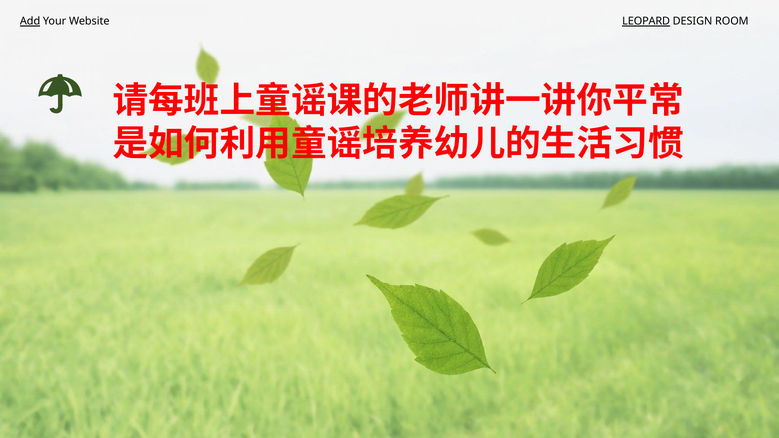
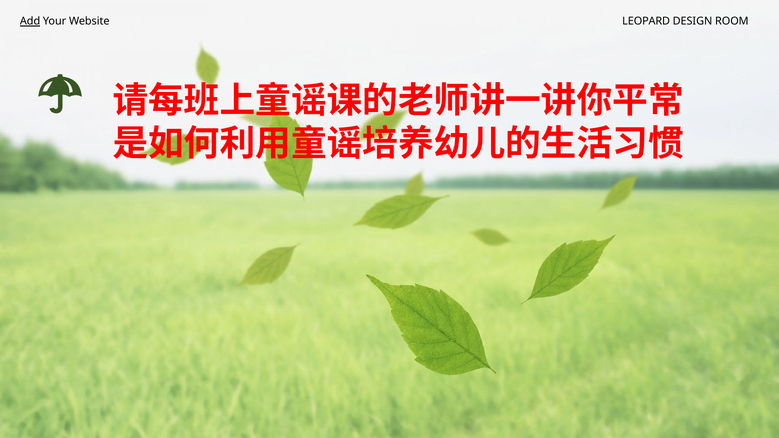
LEOPARD underline: present -> none
